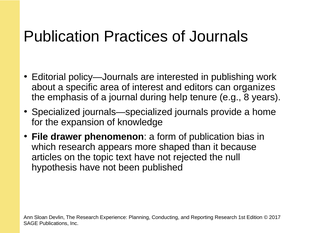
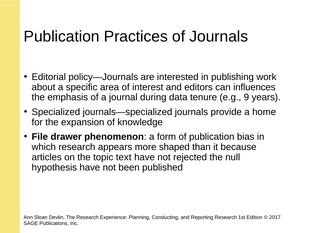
organizes: organizes -> influences
help: help -> data
8: 8 -> 9
